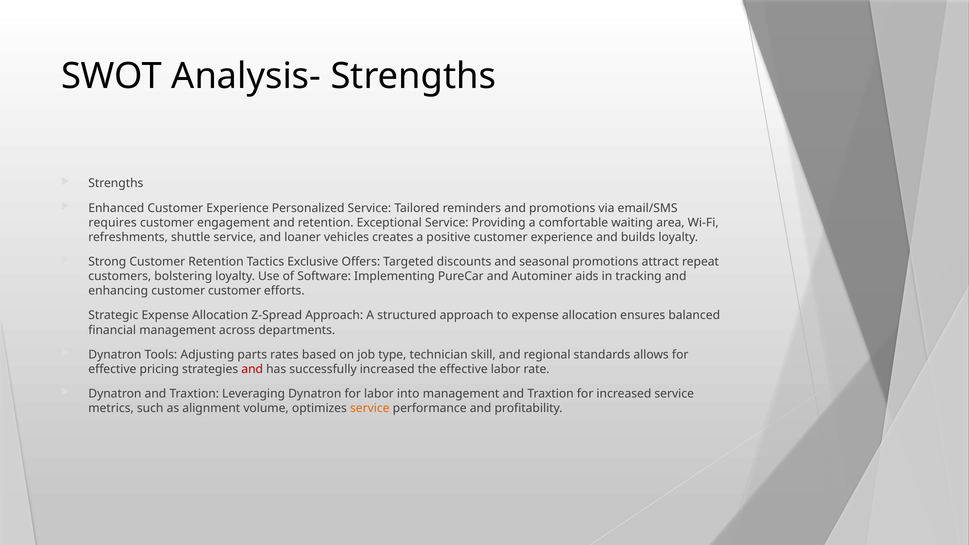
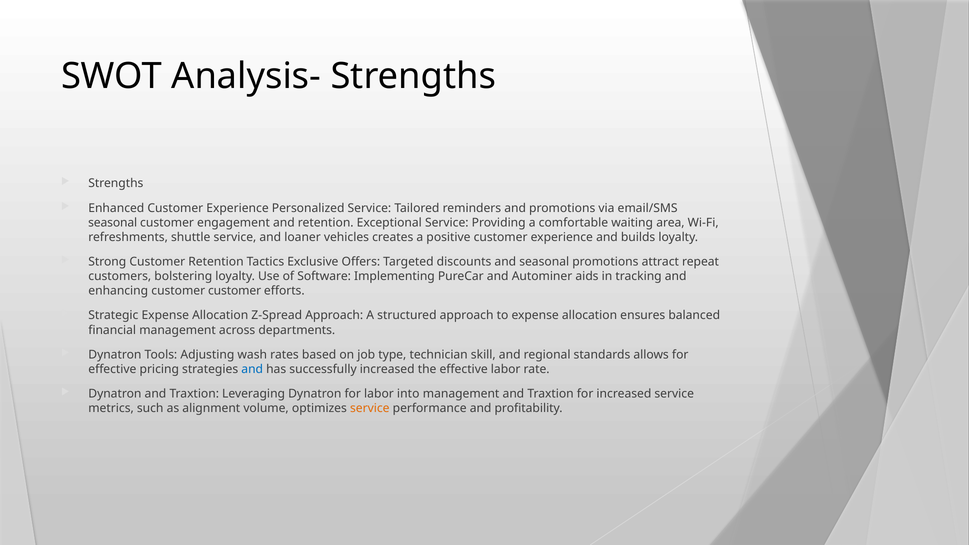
requires at (113, 223): requires -> seasonal
parts: parts -> wash
and at (252, 369) colour: red -> blue
